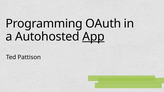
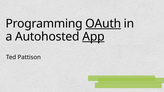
OAuth underline: none -> present
